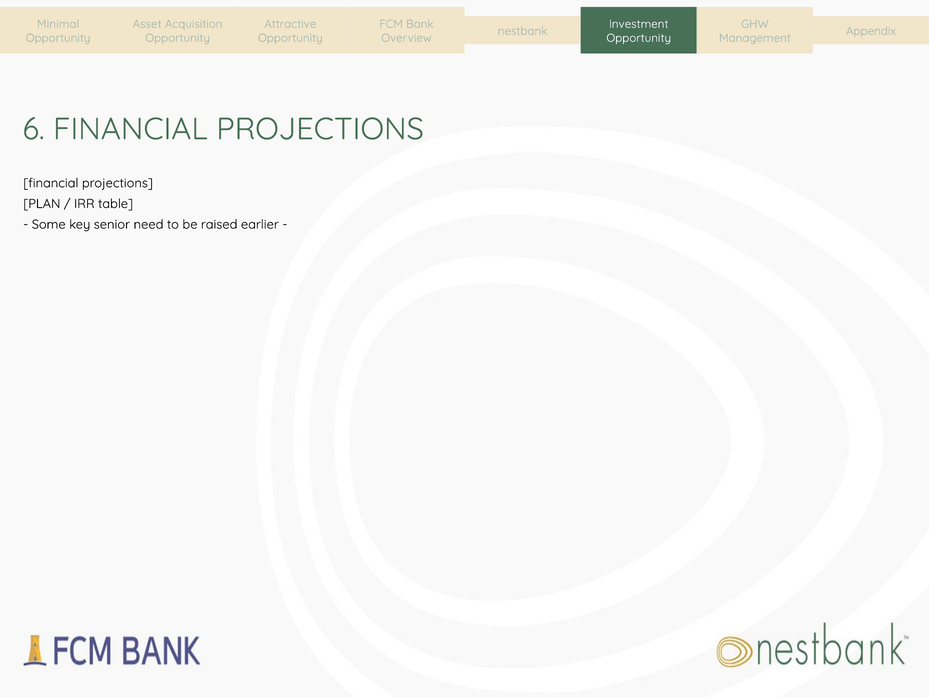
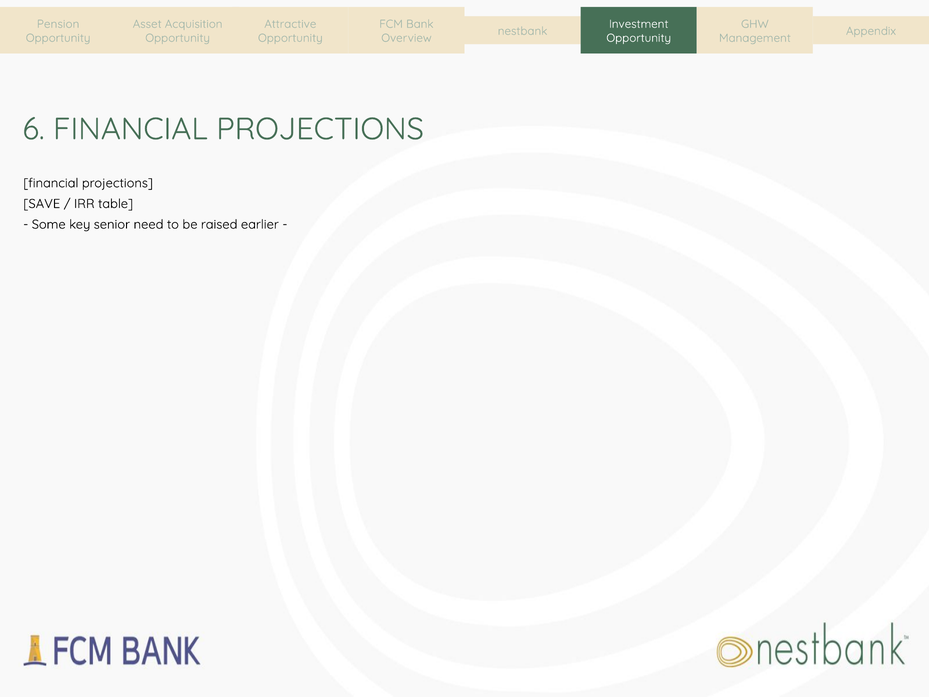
Minimal: Minimal -> Pension
PLAN: PLAN -> SAVE
